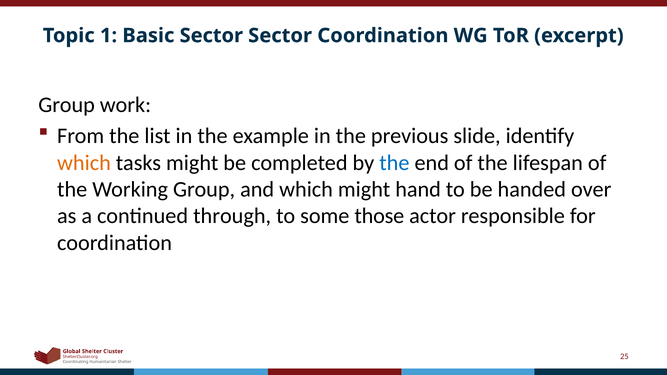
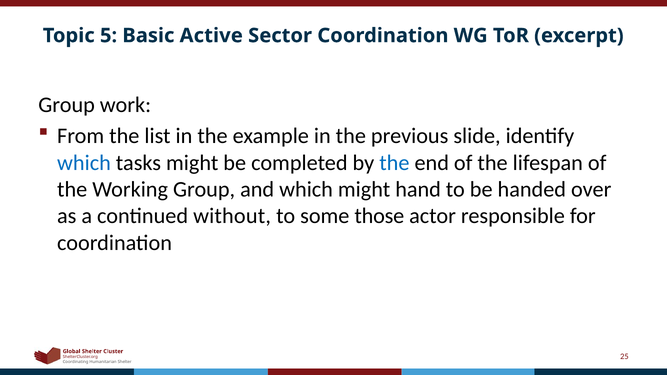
1: 1 -> 5
Basic Sector: Sector -> Active
which at (84, 163) colour: orange -> blue
through: through -> without
